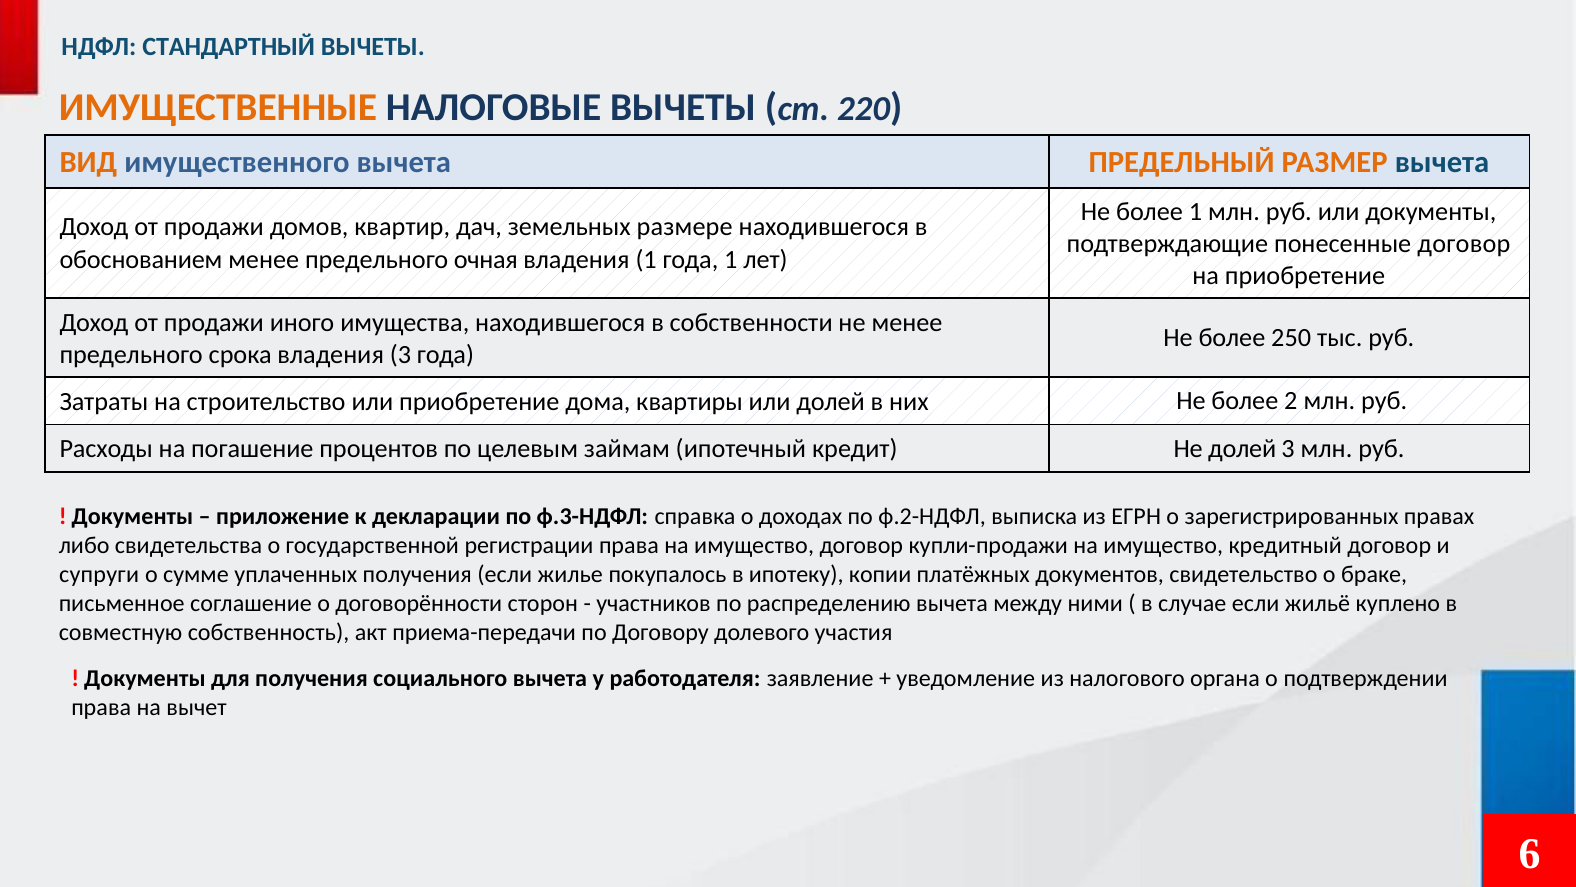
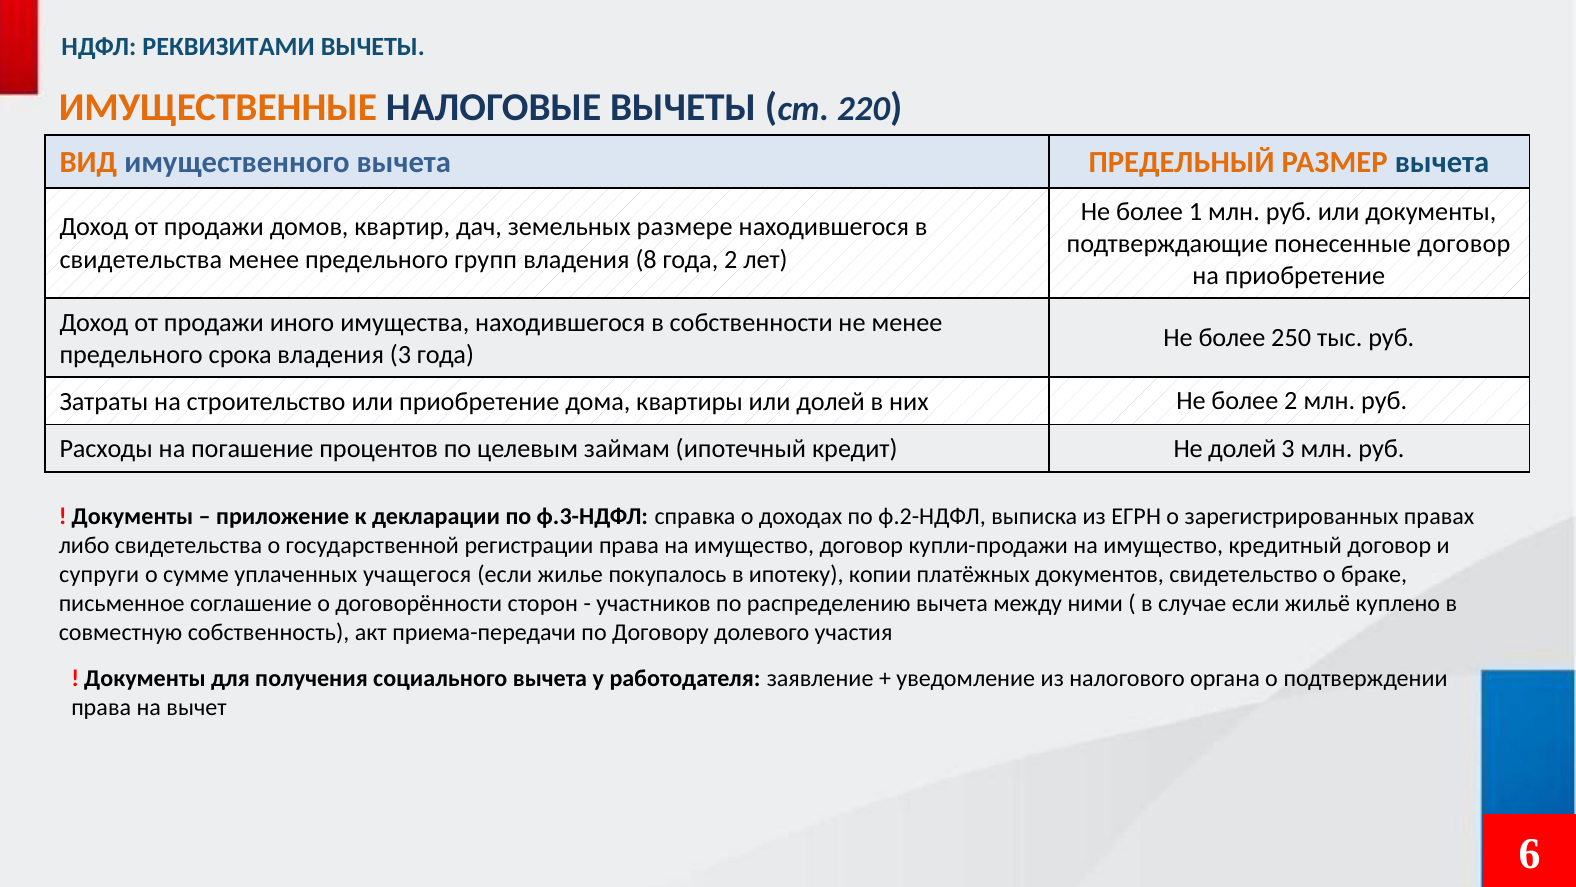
СТАНДАРТНЫЙ: СТАНДАРТНЫЙ -> РЕКВИЗИТАМИ
обоснованием at (141, 259): обоснованием -> свидетельства
очная: очная -> групп
владения 1: 1 -> 8
года 1: 1 -> 2
уплаченных получения: получения -> учащегося
